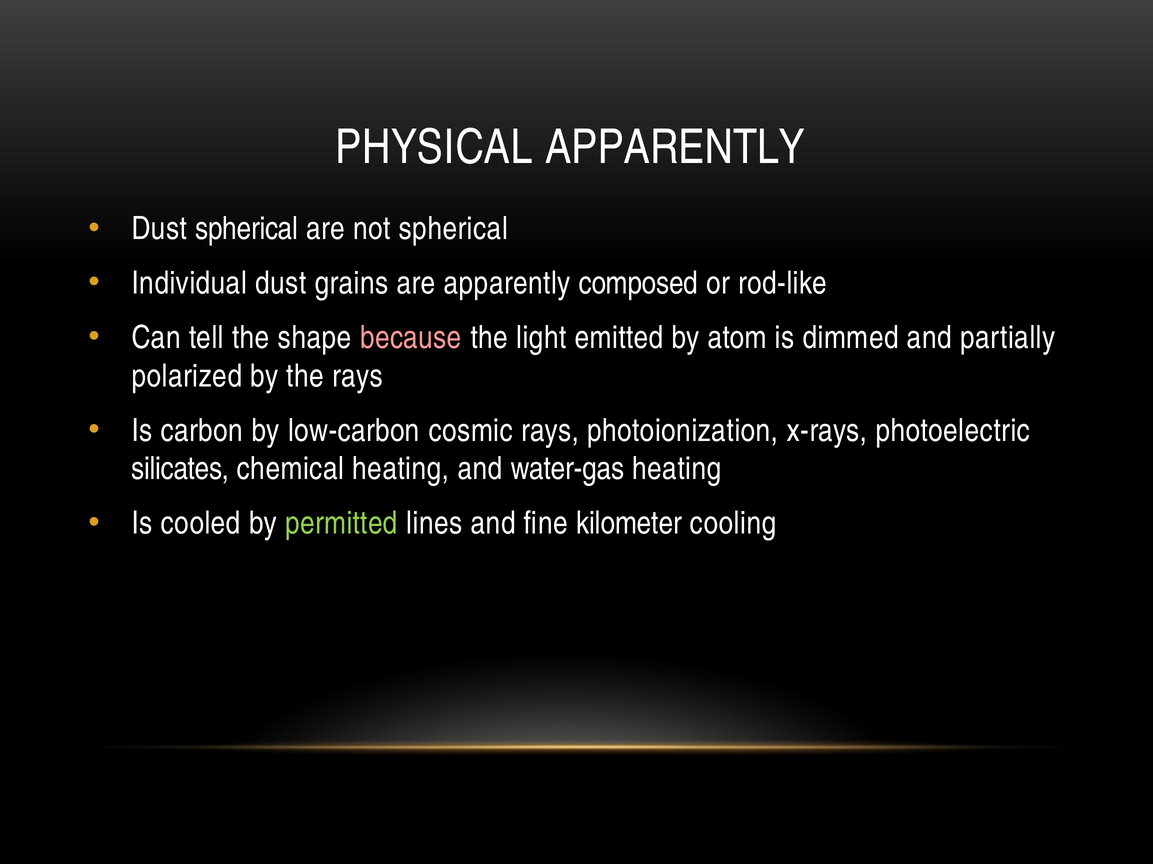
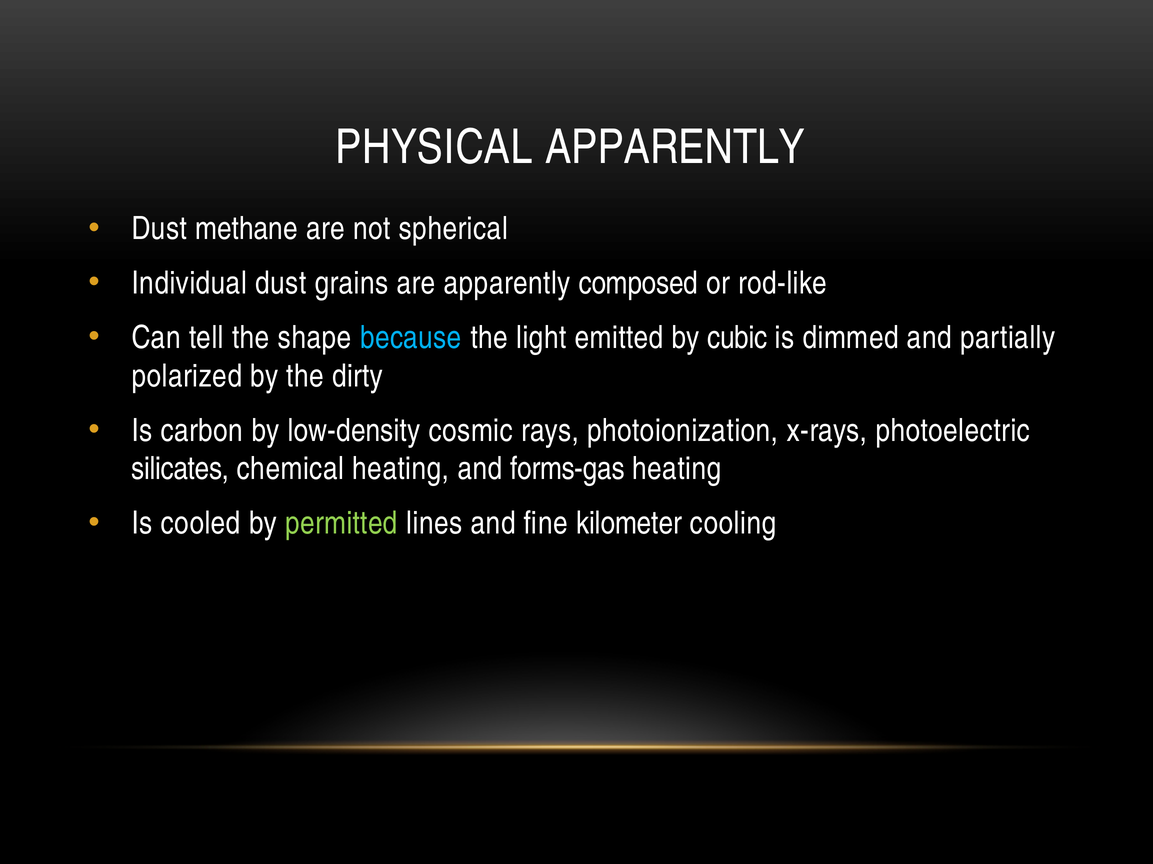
Dust spherical: spherical -> methane
because colour: pink -> light blue
atom: atom -> cubic
the rays: rays -> dirty
low-carbon: low-carbon -> low-density
water-gas: water-gas -> forms-gas
